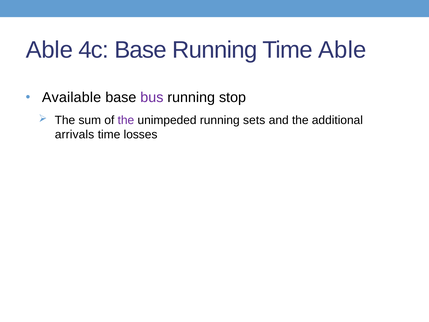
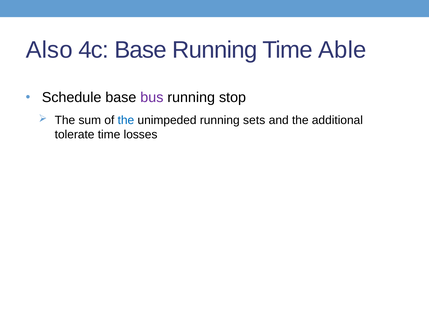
Able at (49, 50): Able -> Also
Available: Available -> Schedule
the at (126, 120) colour: purple -> blue
arrivals: arrivals -> tolerate
